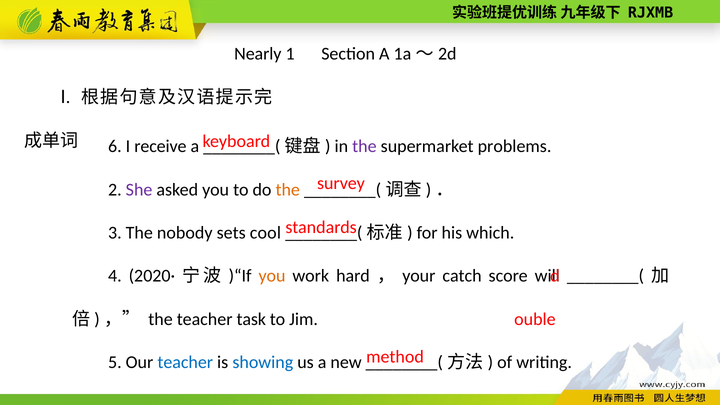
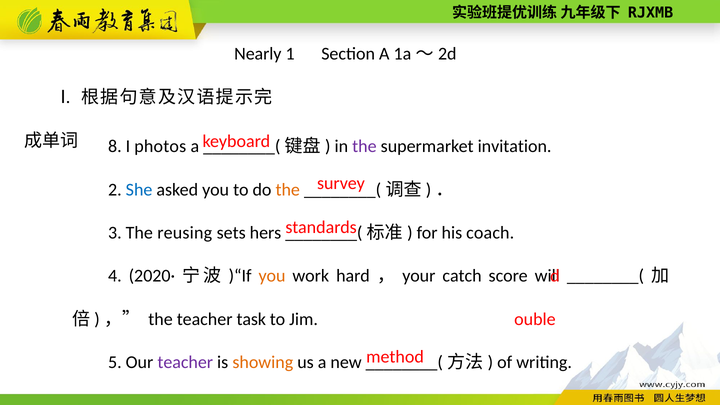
6: 6 -> 8
receive: receive -> photos
problems: problems -> invitation
She colour: purple -> blue
nobody: nobody -> reusing
cool: cool -> hers
which: which -> coach
teacher at (185, 362) colour: blue -> purple
showing colour: blue -> orange
